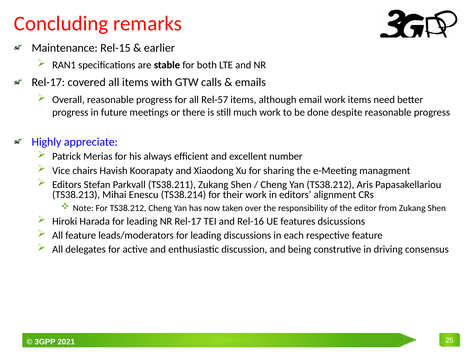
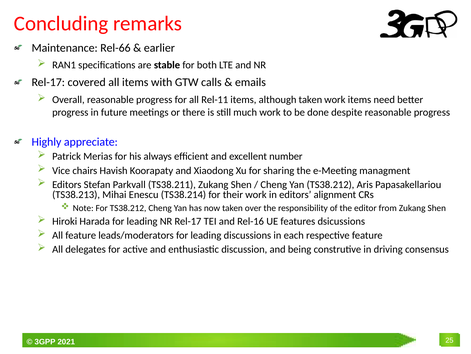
Rel-15: Rel-15 -> Rel-66
Rel-57: Rel-57 -> Rel-11
although email: email -> taken
